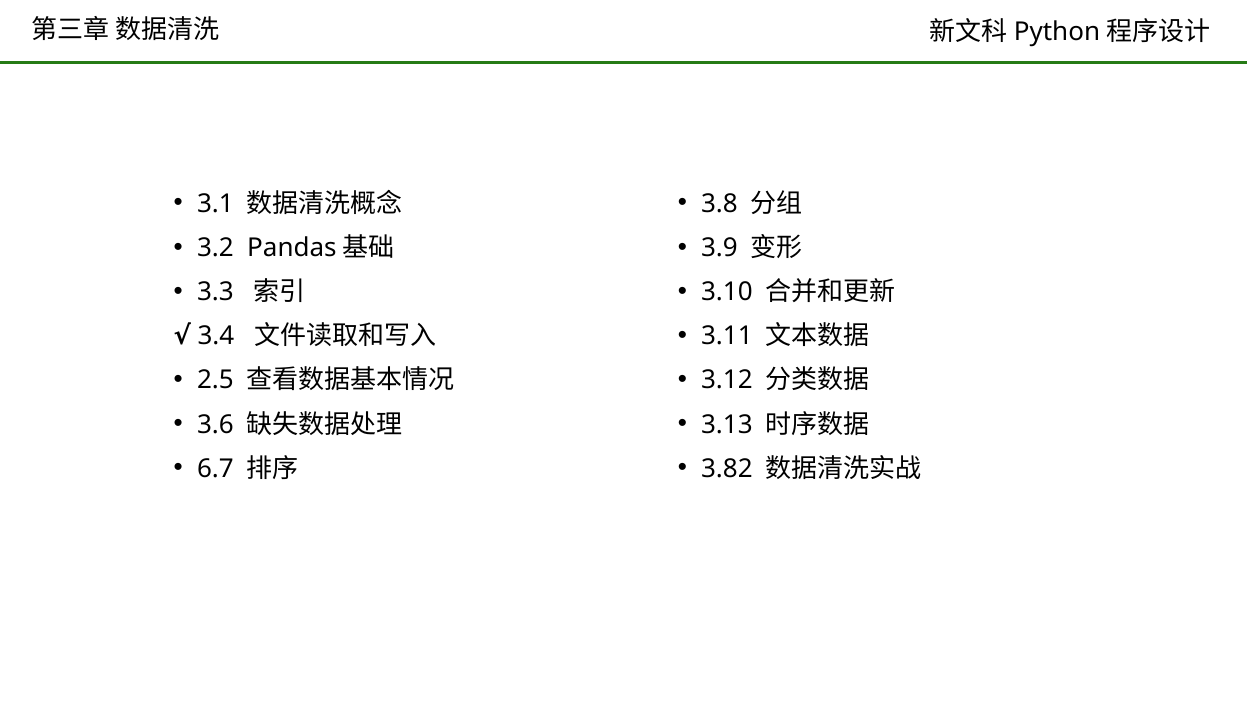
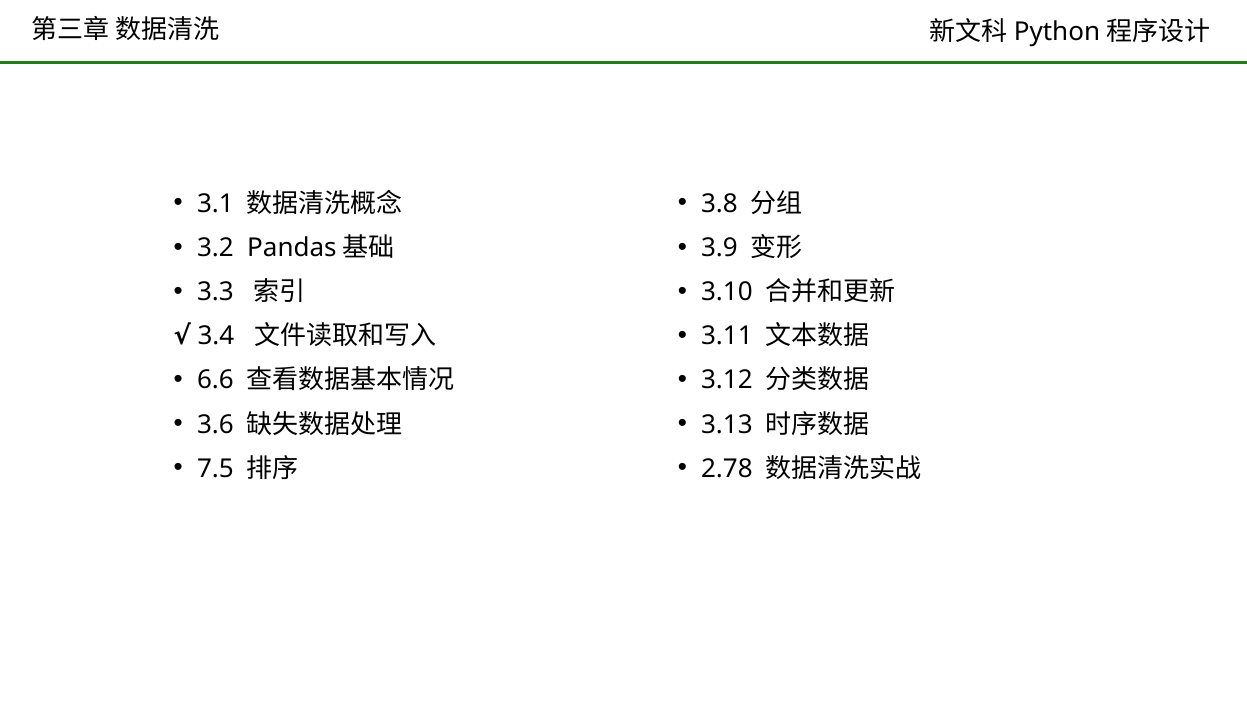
2.5: 2.5 -> 6.6
6.7: 6.7 -> 7.5
3.82: 3.82 -> 2.78
